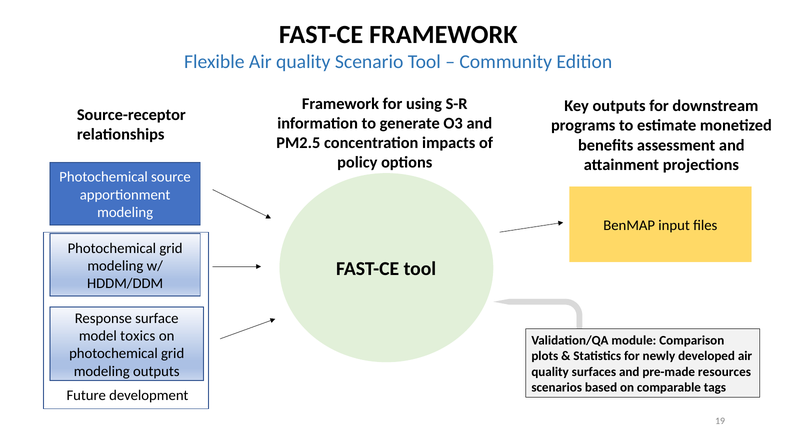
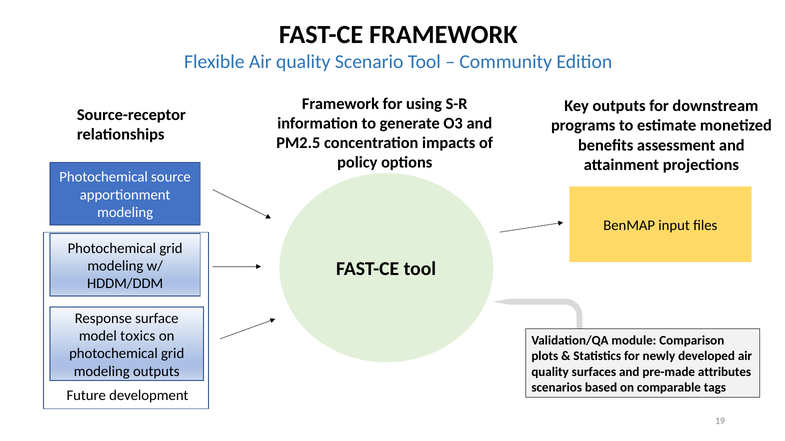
resources: resources -> attributes
